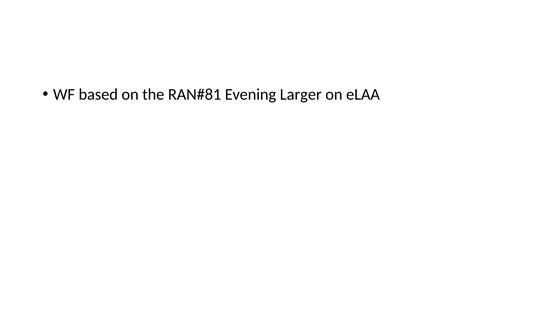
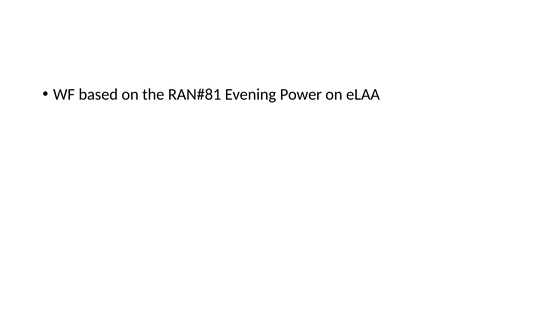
Larger: Larger -> Power
